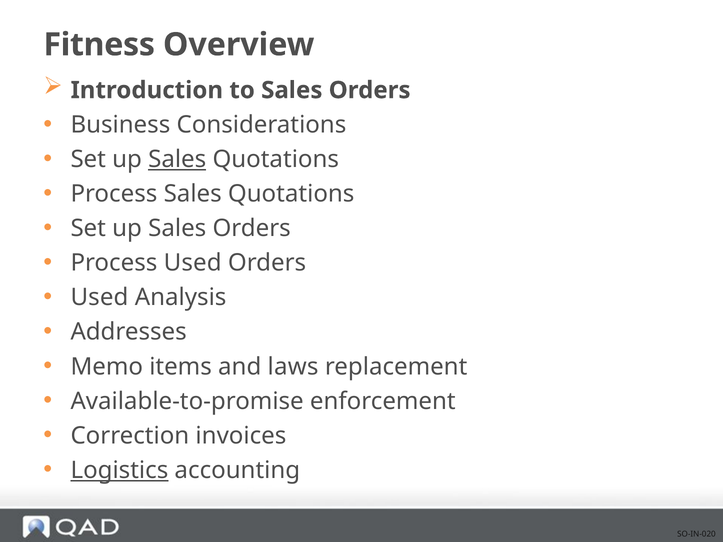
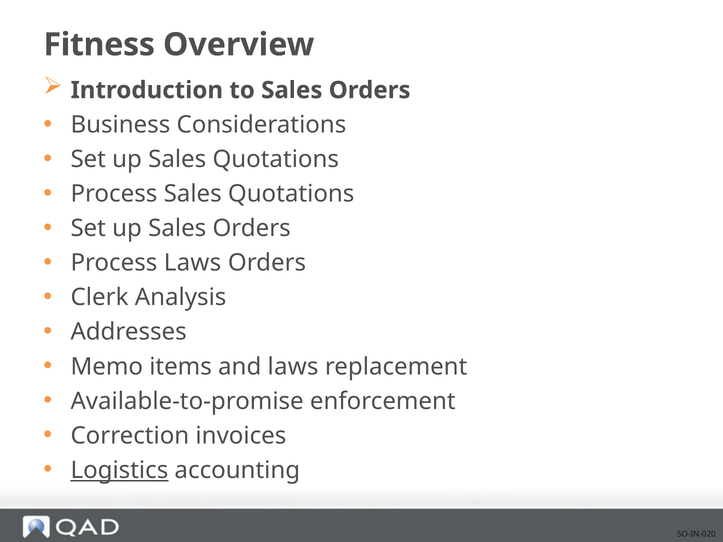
Sales at (177, 159) underline: present -> none
Process Used: Used -> Laws
Used at (99, 298): Used -> Clerk
